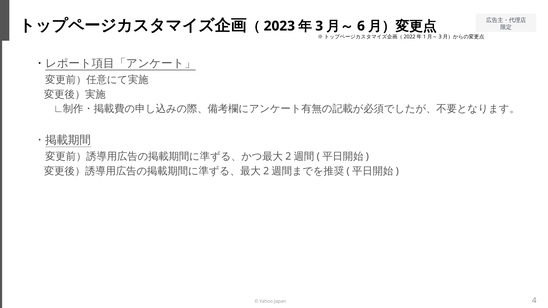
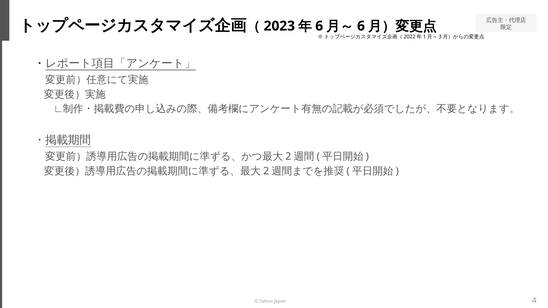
3 at (319, 26): 3 -> 6
